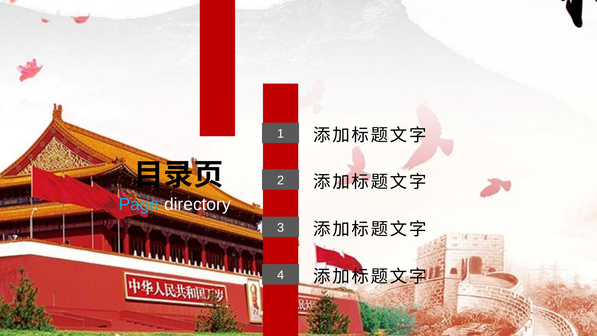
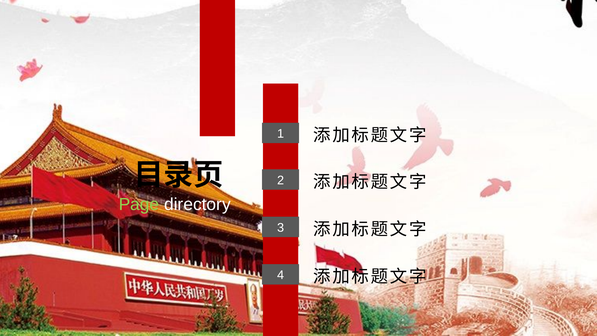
Page colour: light blue -> light green
